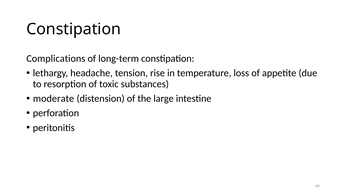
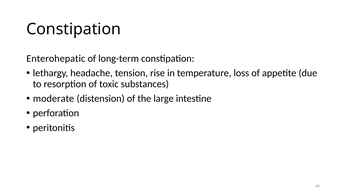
Complications: Complications -> Enterohepatic
